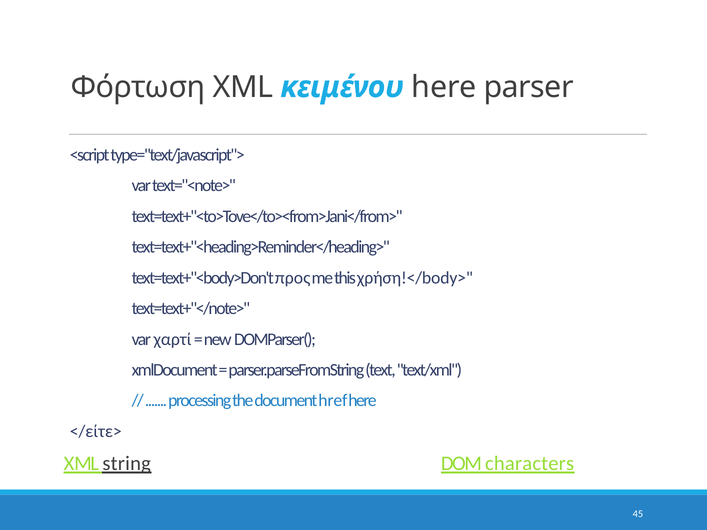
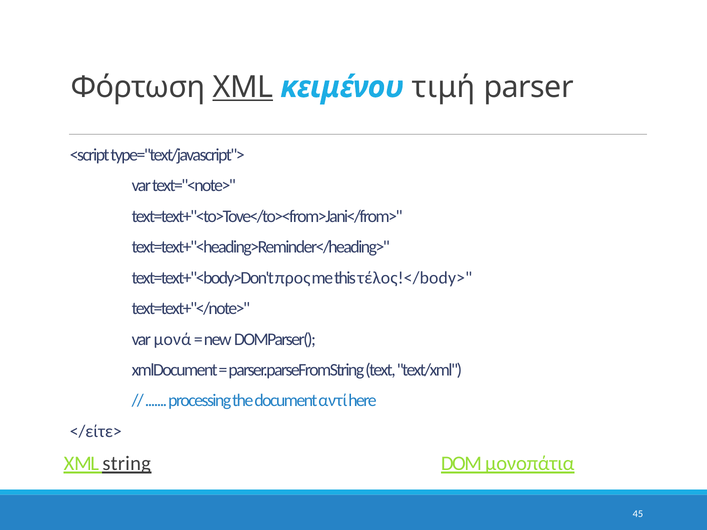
XML underline: none -> present
κειμένου here: here -> τιμή
χρήση!</body>: χρήση!</body> -> τέλος!</body>
χαρτί: χαρτί -> μονά
href: href -> αντί
characters: characters -> μονοπάτια
